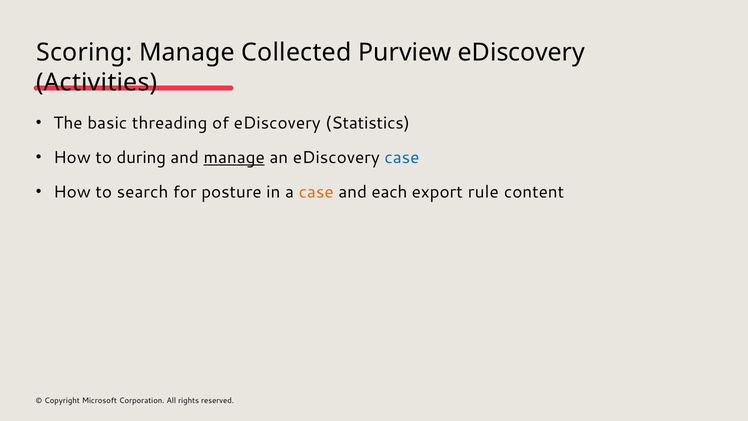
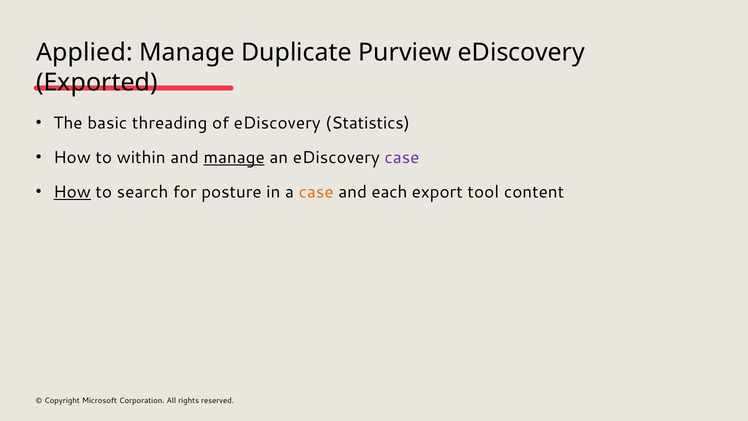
Scoring: Scoring -> Applied
Collected: Collected -> Duplicate
Activities: Activities -> Exported
during: during -> within
case at (402, 158) colour: blue -> purple
How at (72, 192) underline: none -> present
rule: rule -> tool
